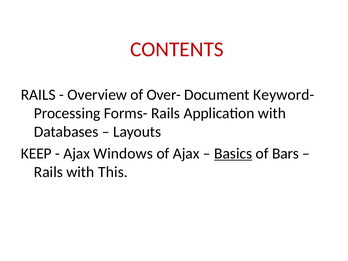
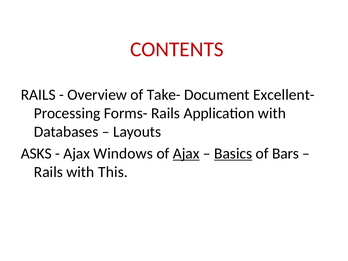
Over-: Over- -> Take-
Keyword-: Keyword- -> Excellent-
KEEP: KEEP -> ASKS
Ajax at (186, 153) underline: none -> present
